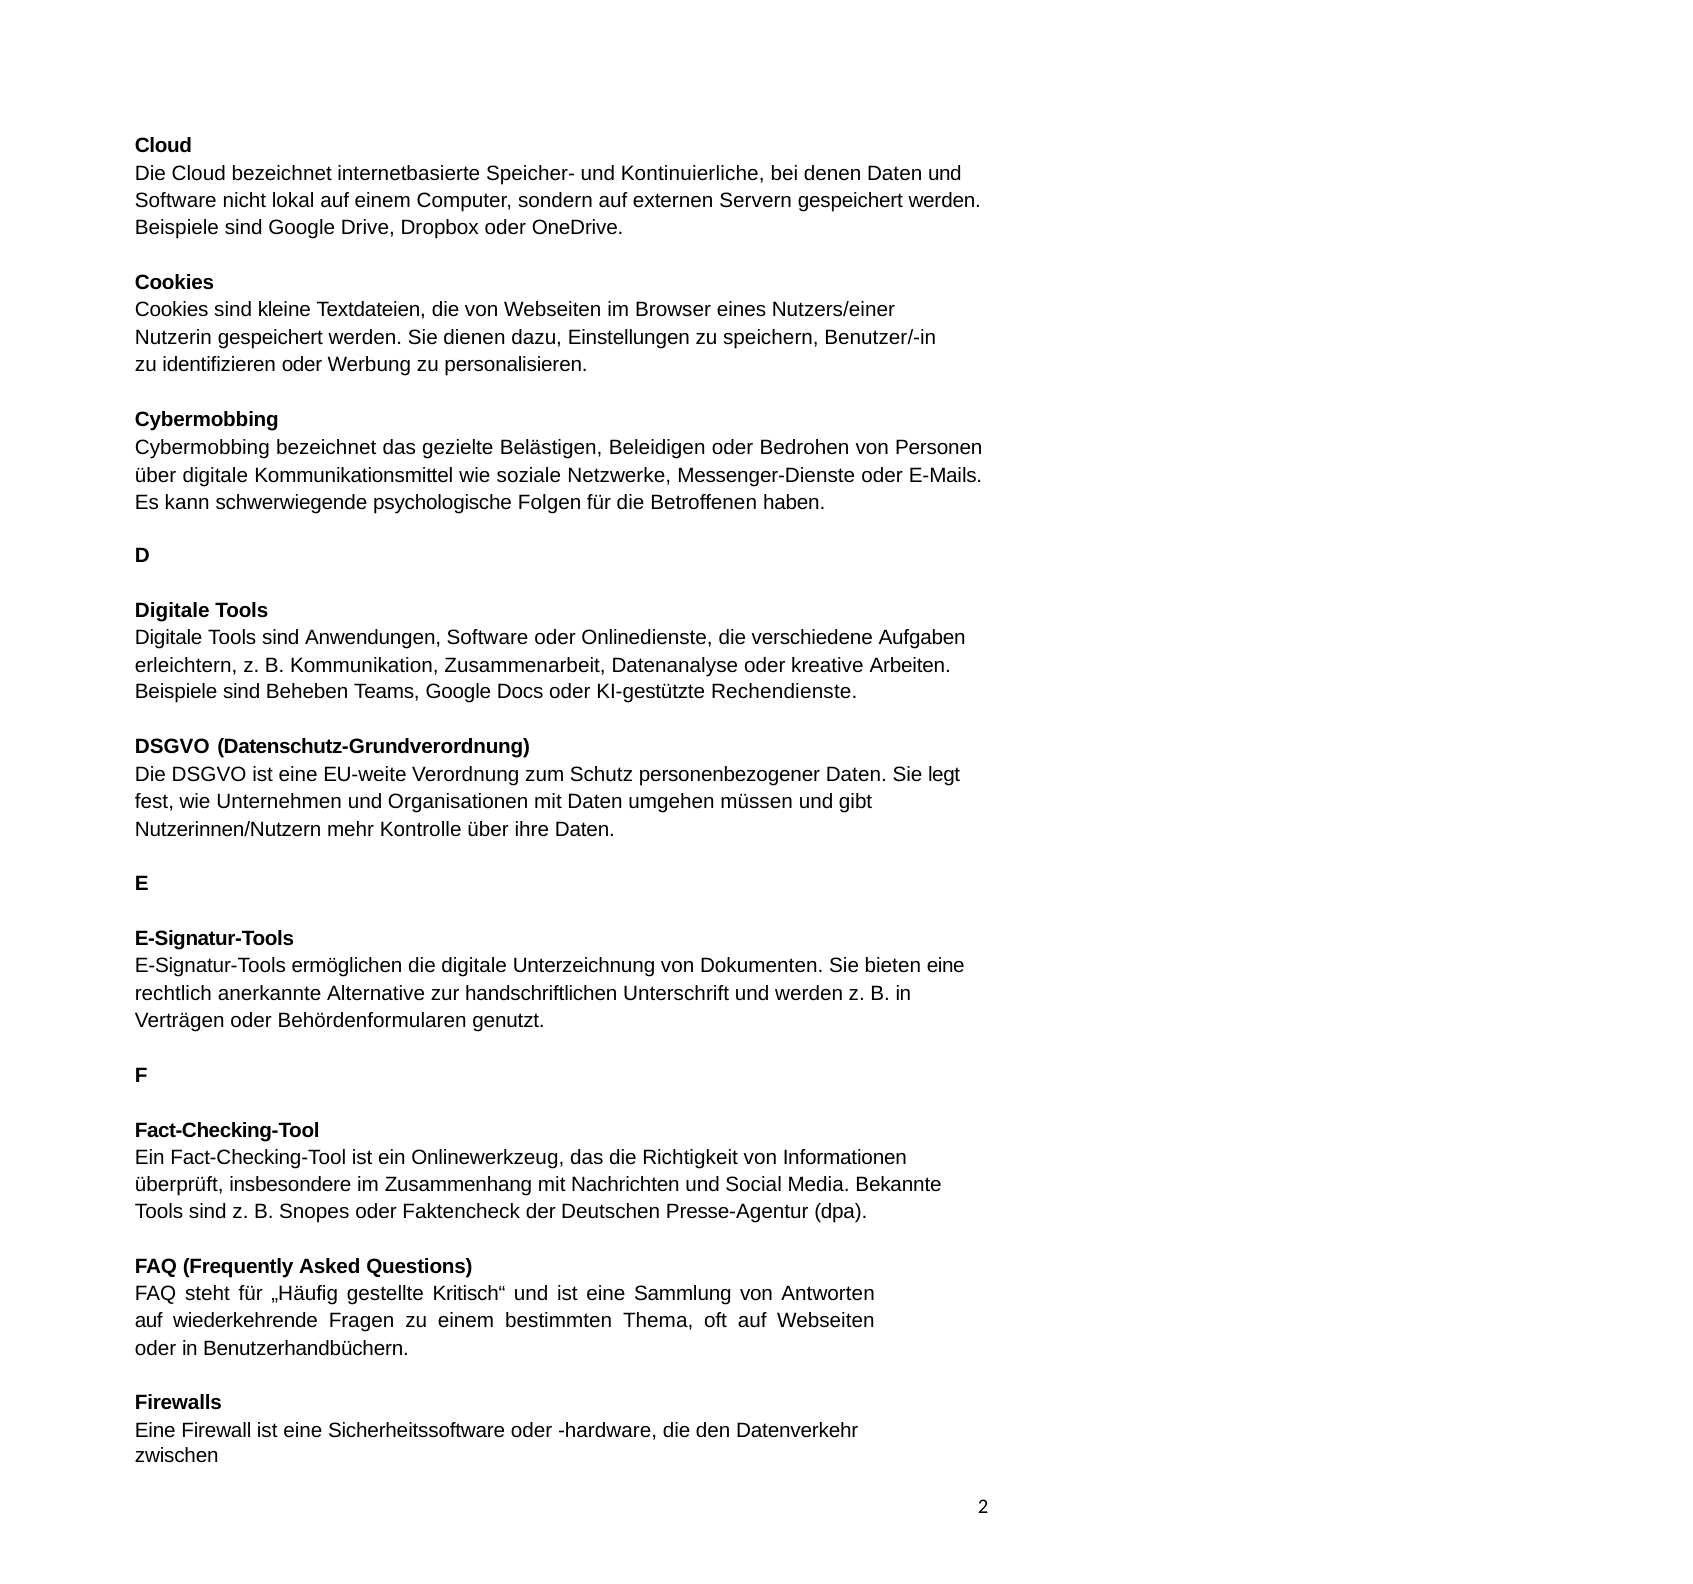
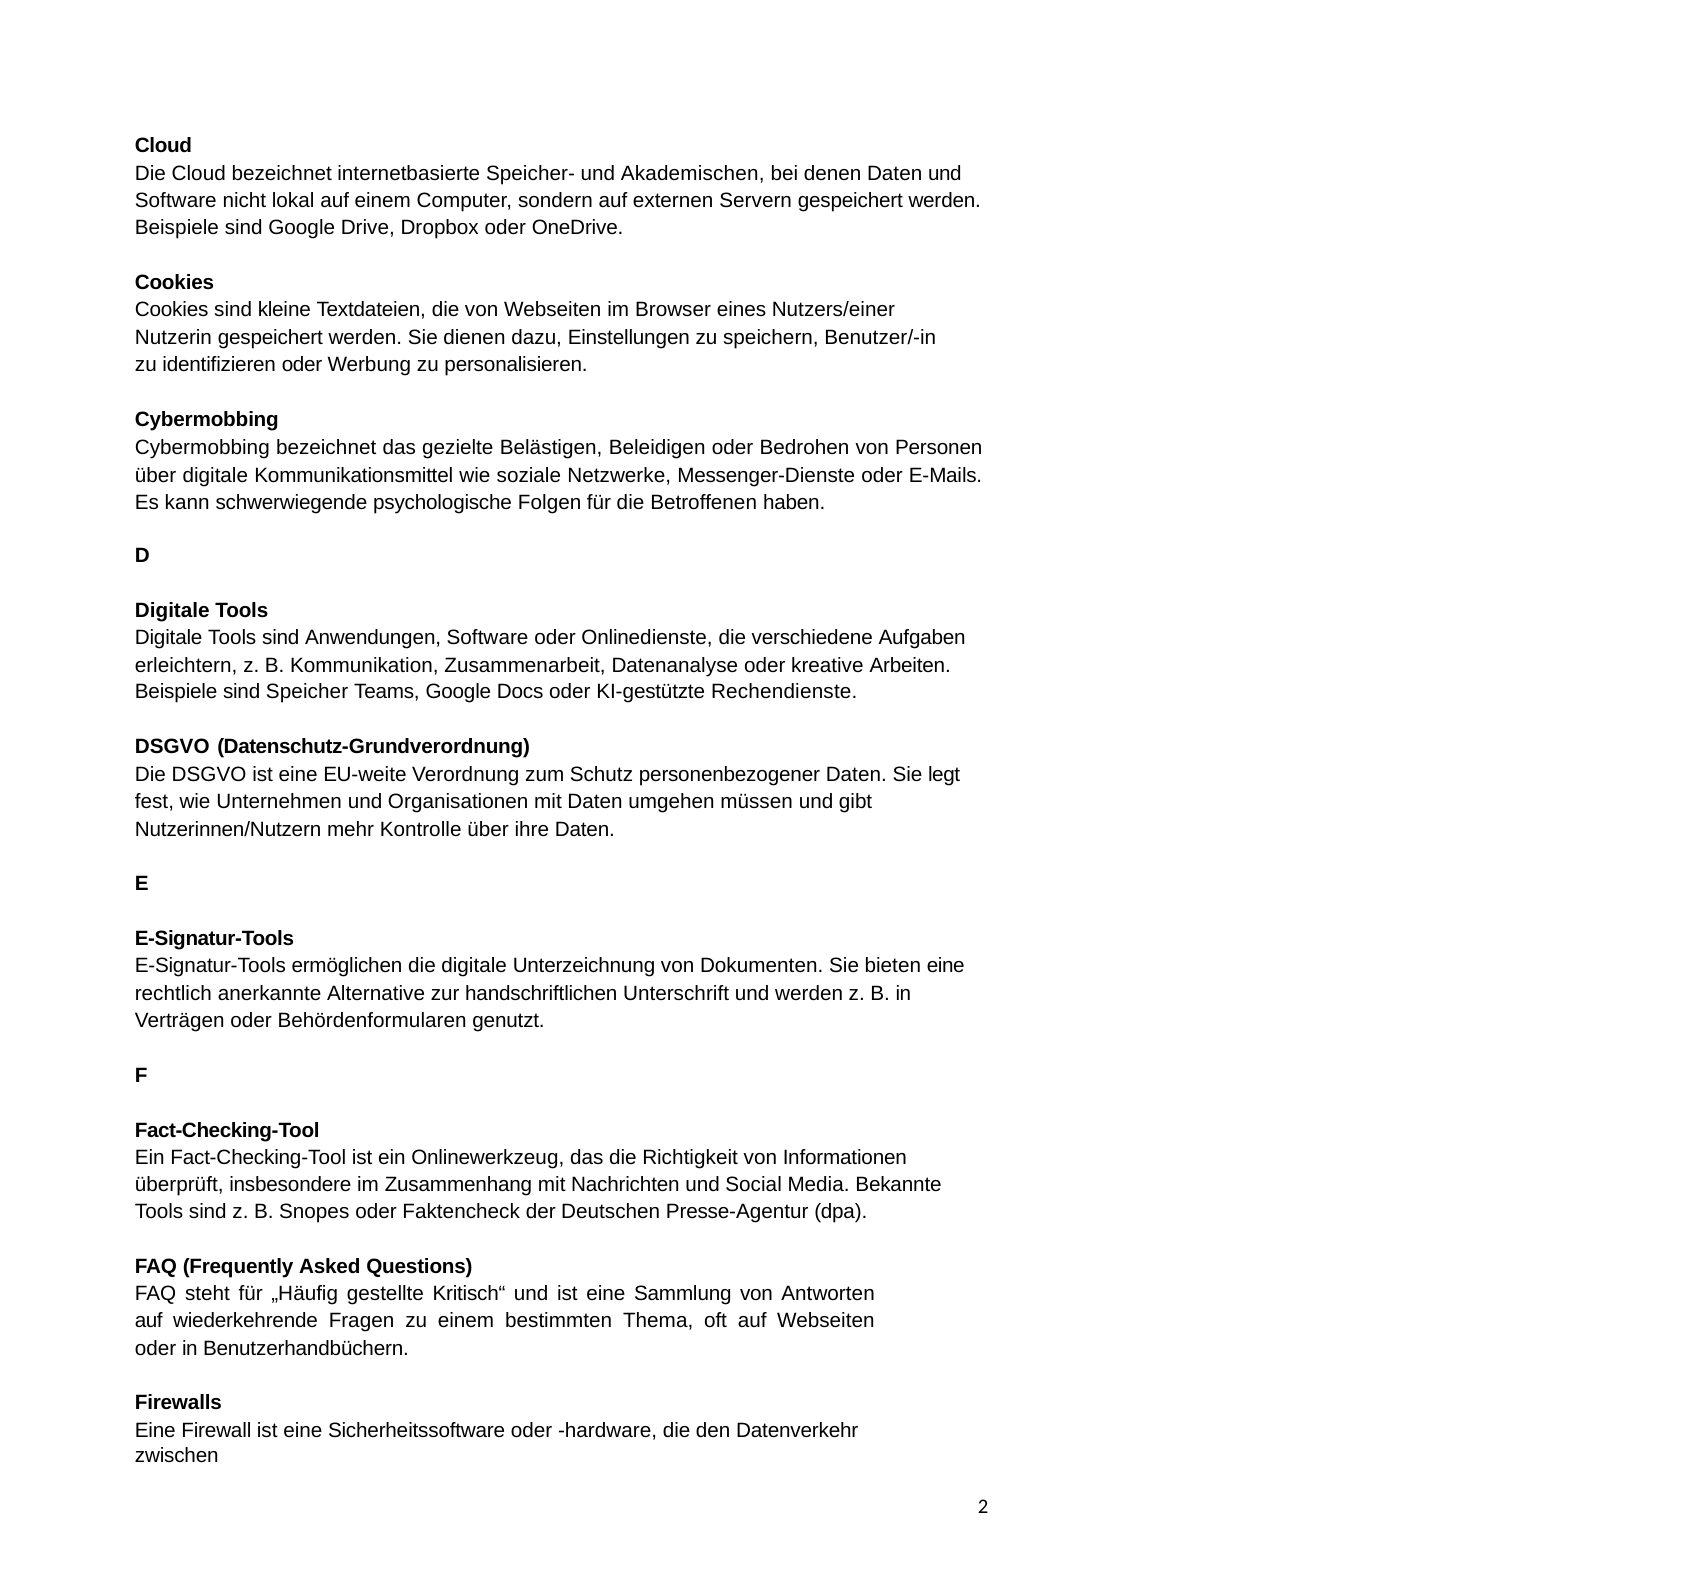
Kontinuierliche: Kontinuierliche -> Akademischen
Beheben: Beheben -> Speicher
